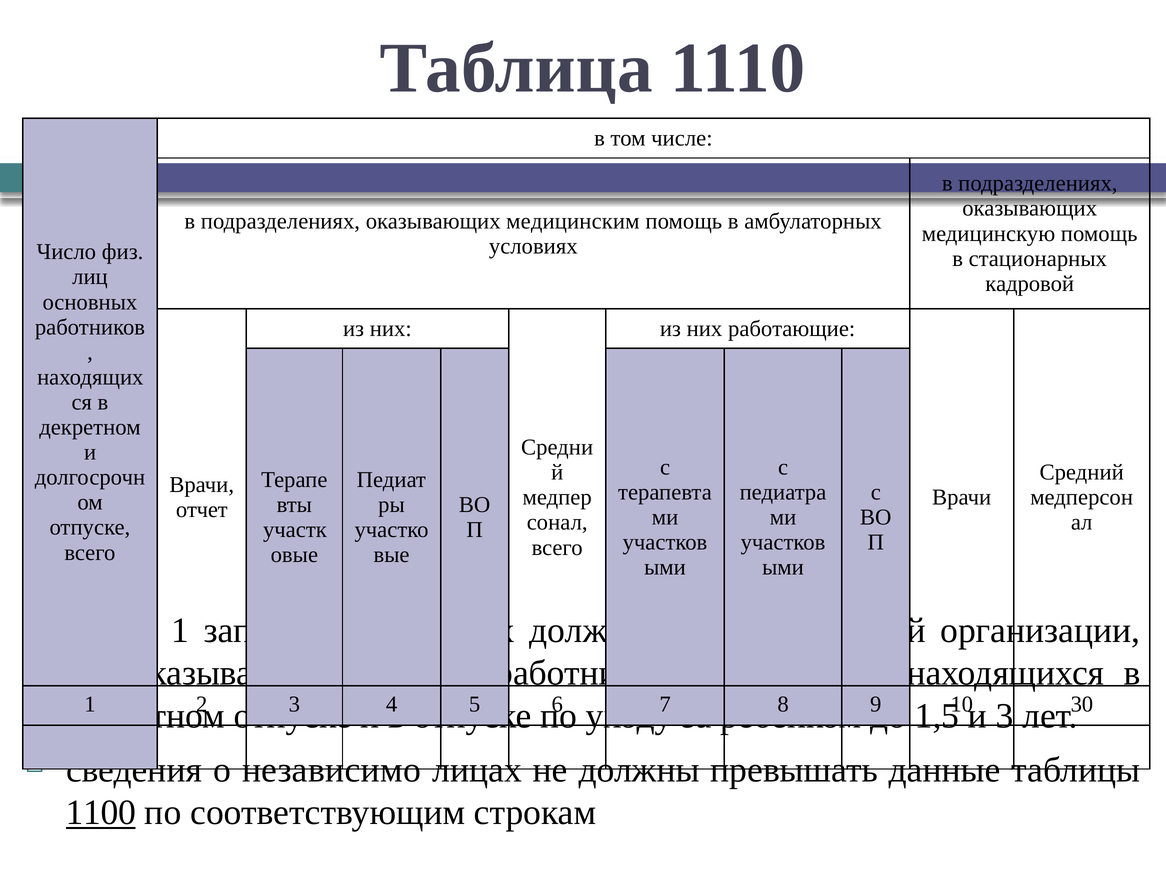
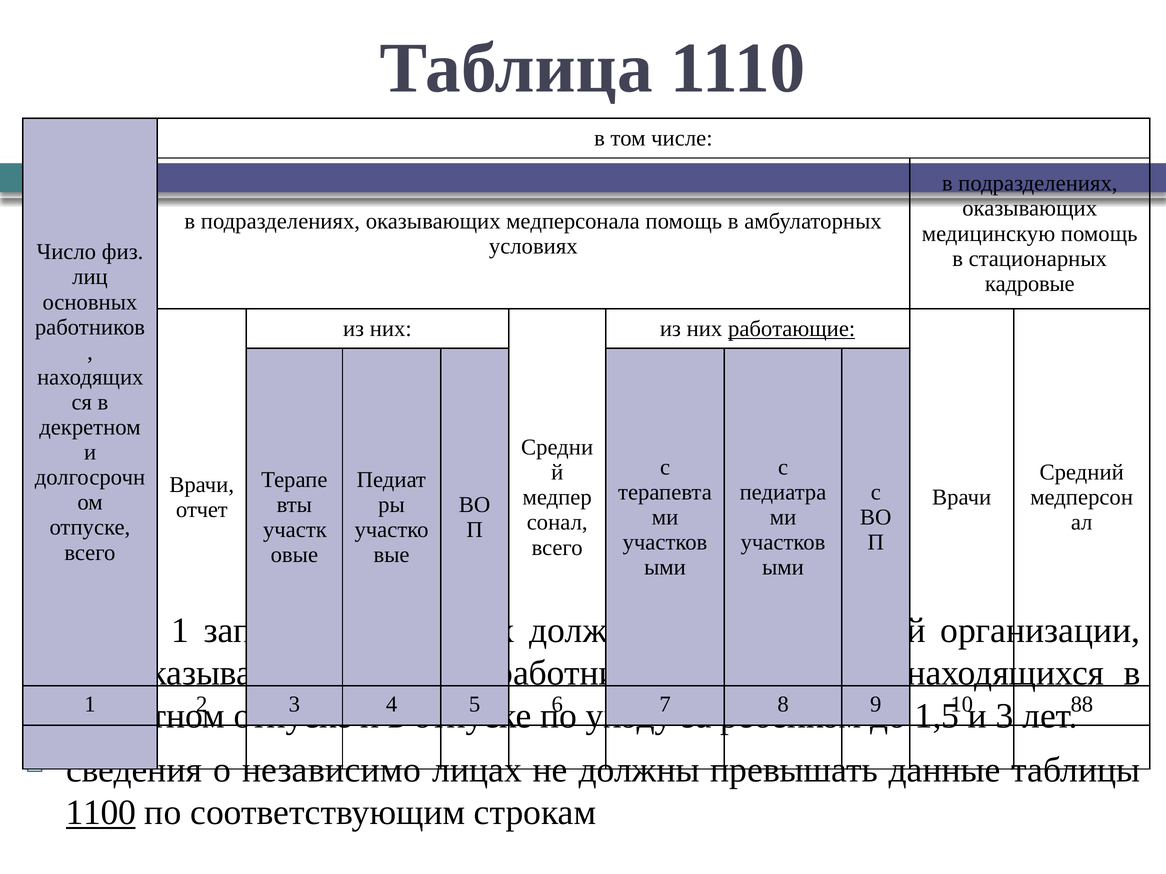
медицинским: медицинским -> медперсонала
кадровой: кадровой -> кадровые
работающие underline: none -> present
30: 30 -> 88
